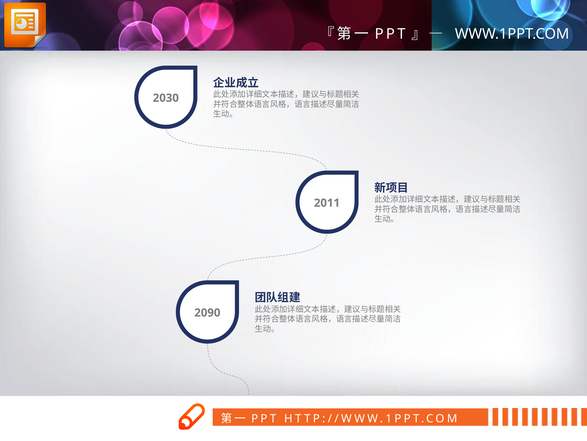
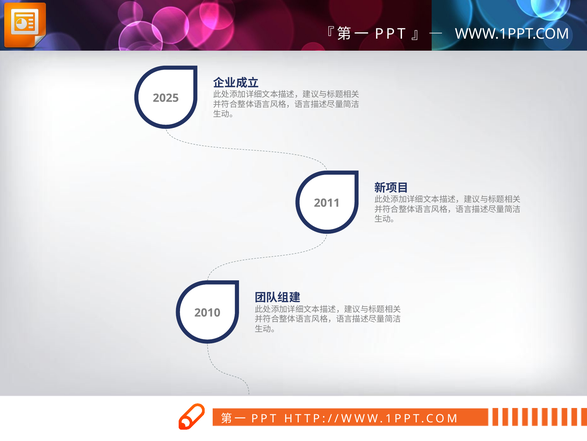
2030: 2030 -> 2025
2090: 2090 -> 2010
